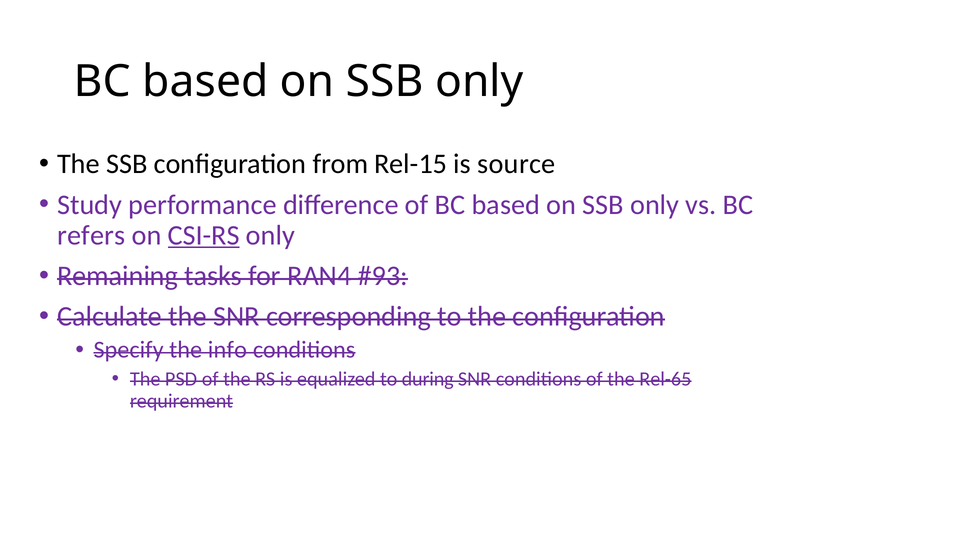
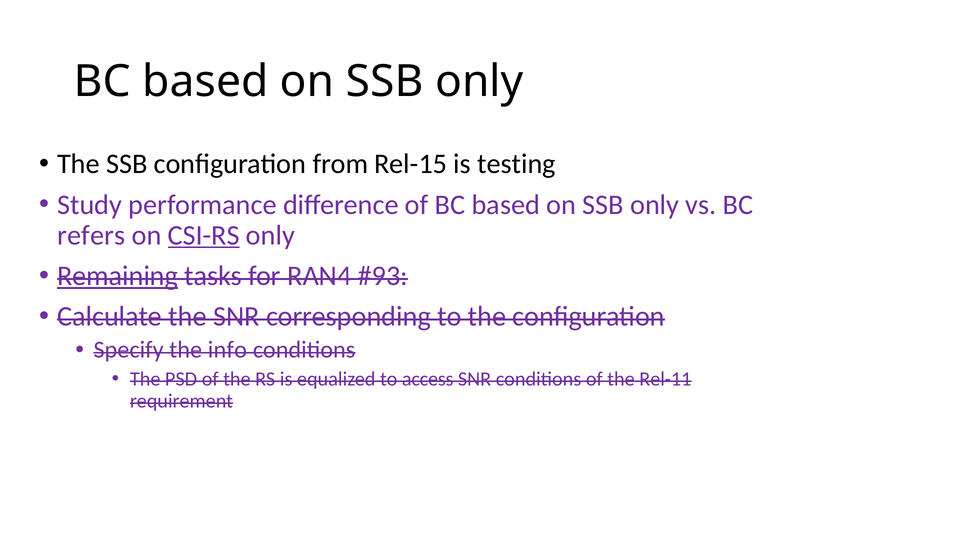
source: source -> testing
Remaining underline: none -> present
during: during -> access
Rel-65: Rel-65 -> Rel-11
